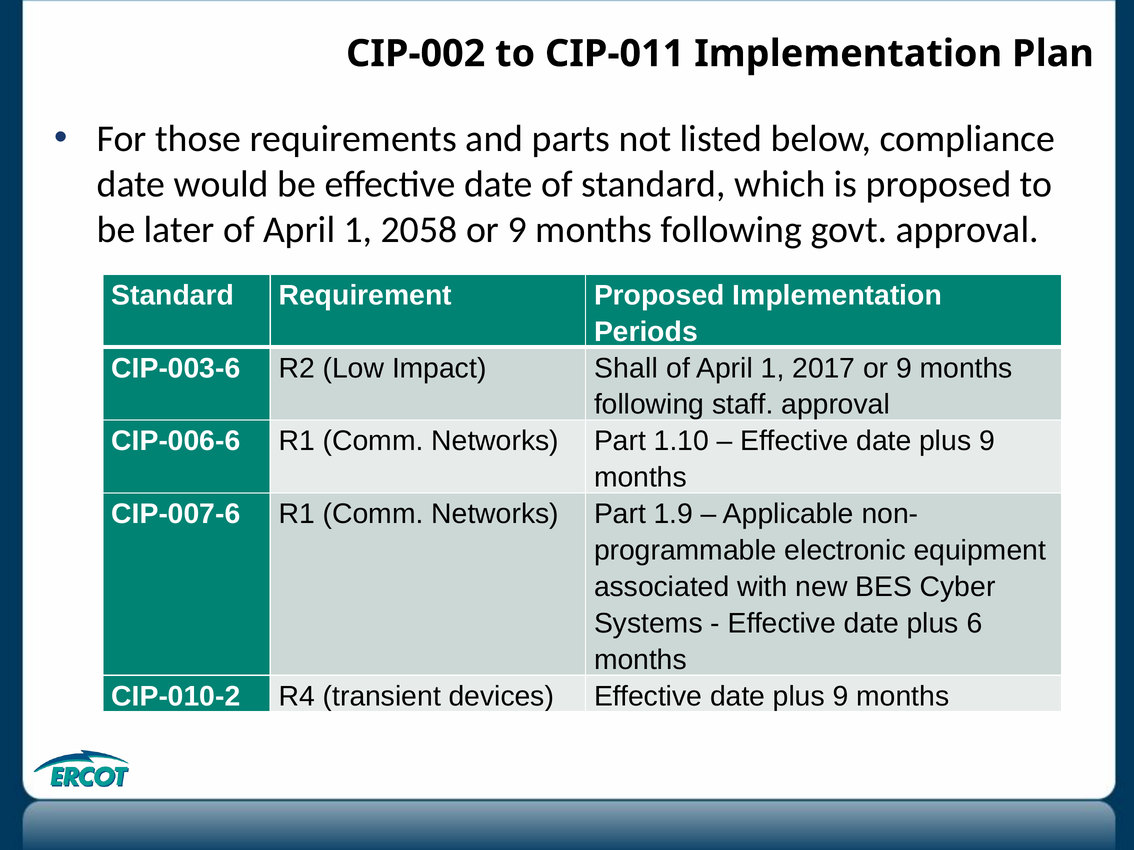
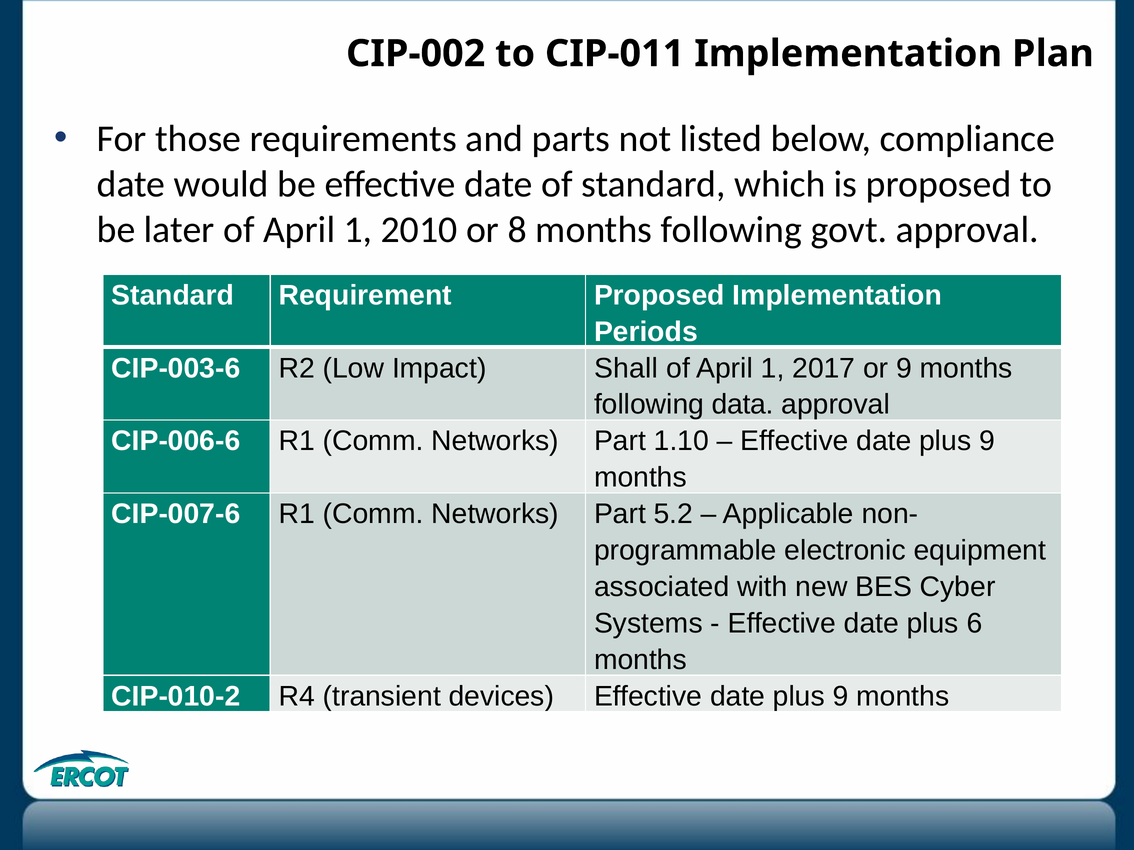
2058: 2058 -> 2010
9 at (517, 230): 9 -> 8
staff: staff -> data
1.9: 1.9 -> 5.2
